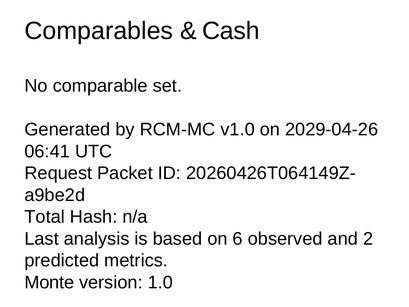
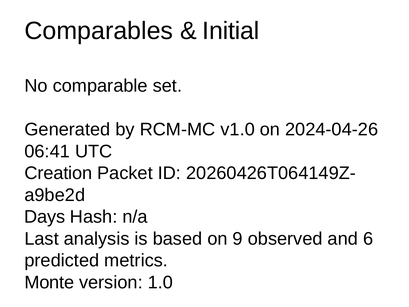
Cash: Cash -> Initial
2029-04-26: 2029-04-26 -> 2024-04-26
Request: Request -> Creation
Total: Total -> Days
6: 6 -> 9
2: 2 -> 6
